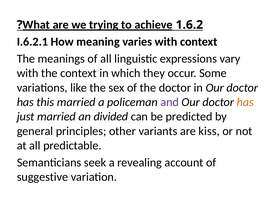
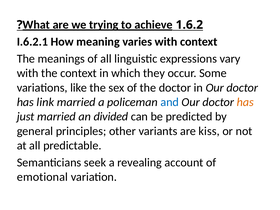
this: this -> link
and colour: purple -> blue
suggestive: suggestive -> emotional
